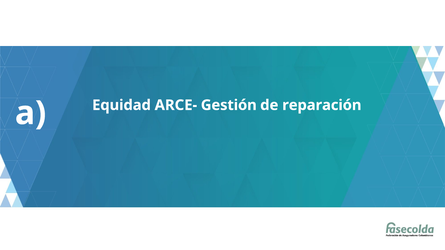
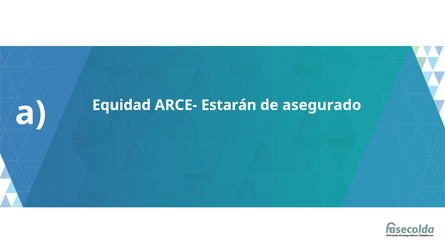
Gestión: Gestión -> Estarán
reparación: reparación -> asegurado
